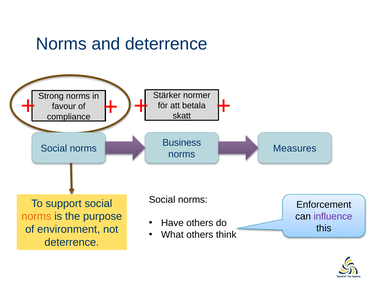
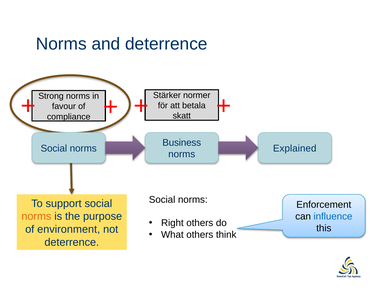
Measures: Measures -> Explained
influence colour: purple -> blue
Have: Have -> Right
